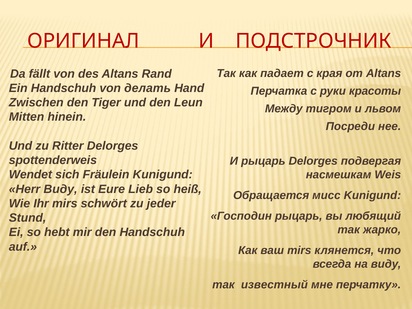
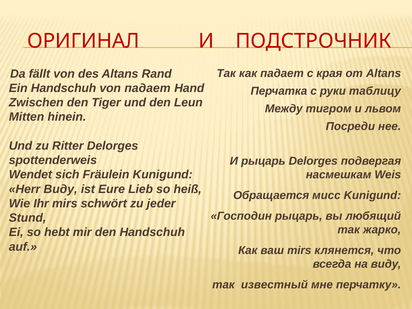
von делать: делать -> падает
красоты: красоты -> таблицу
